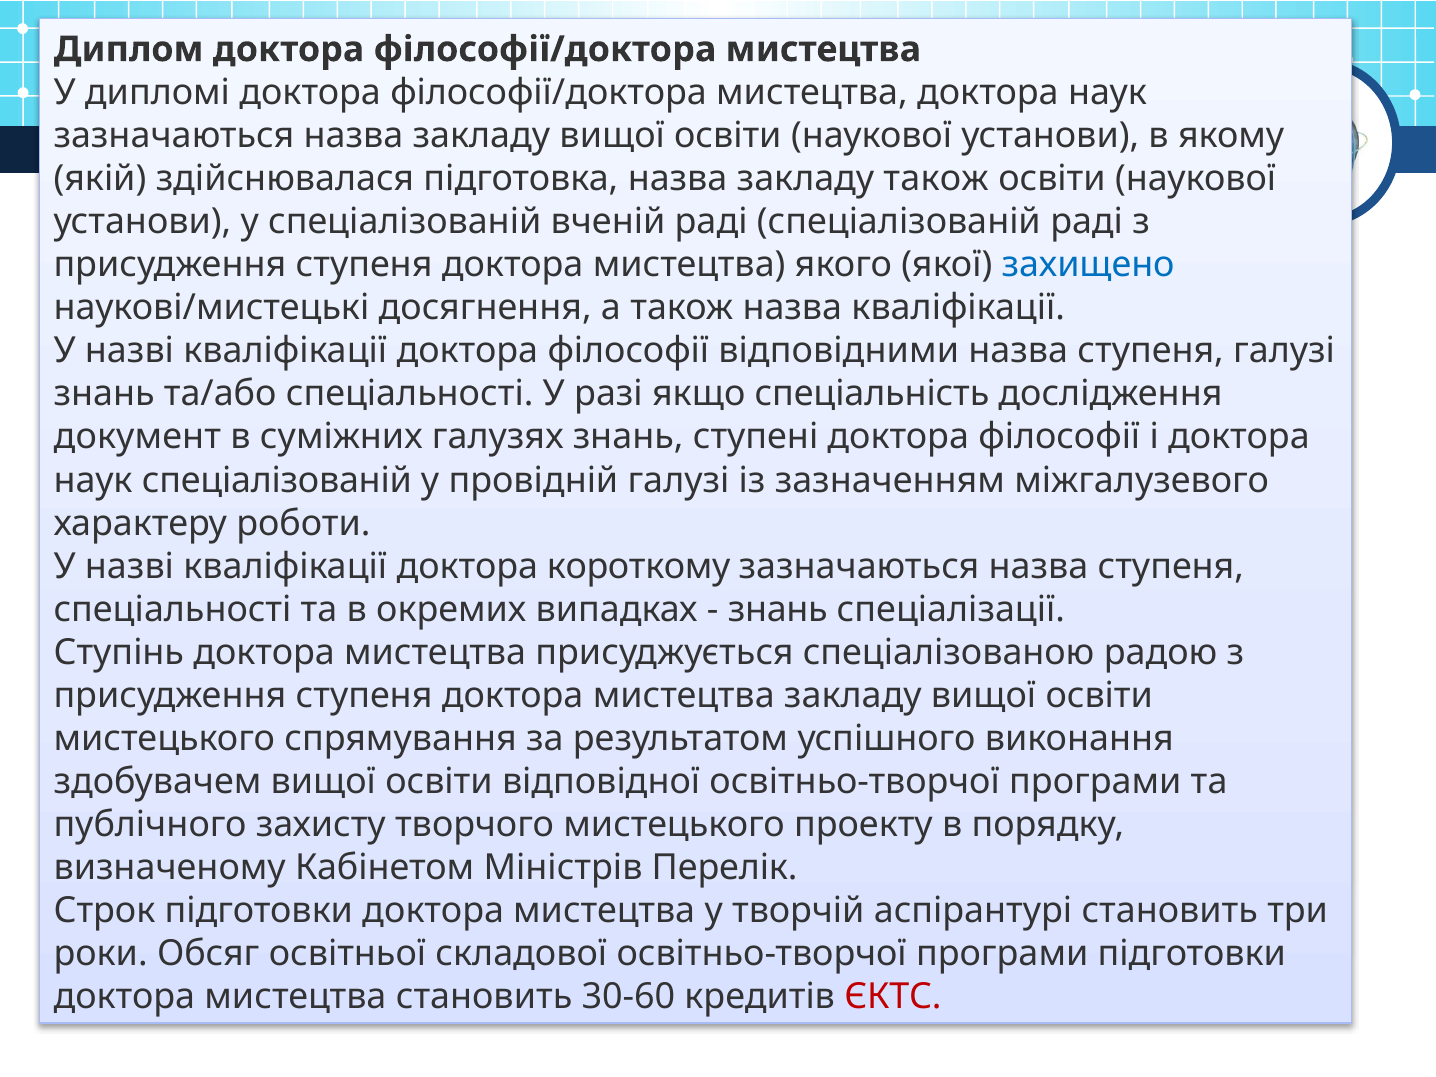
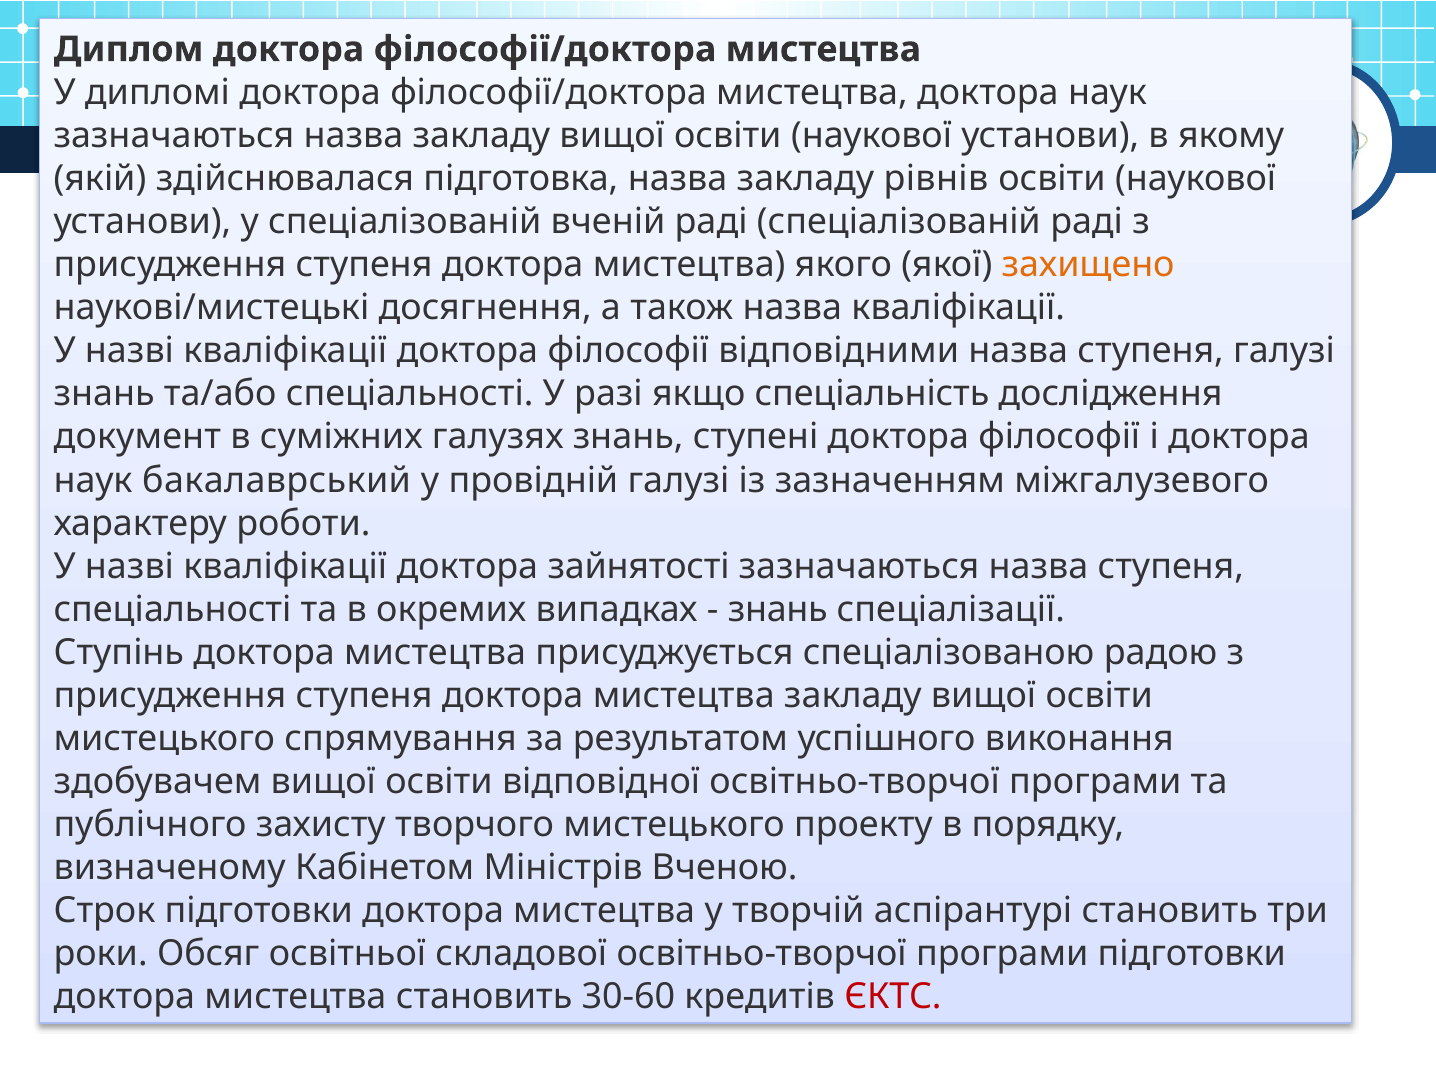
закладу також: також -> рівнів
захищено colour: blue -> orange
наук спеціалізованій: спеціалізованій -> бакалаврський
короткому: короткому -> зайнятості
Перелік: Перелік -> Вченою
